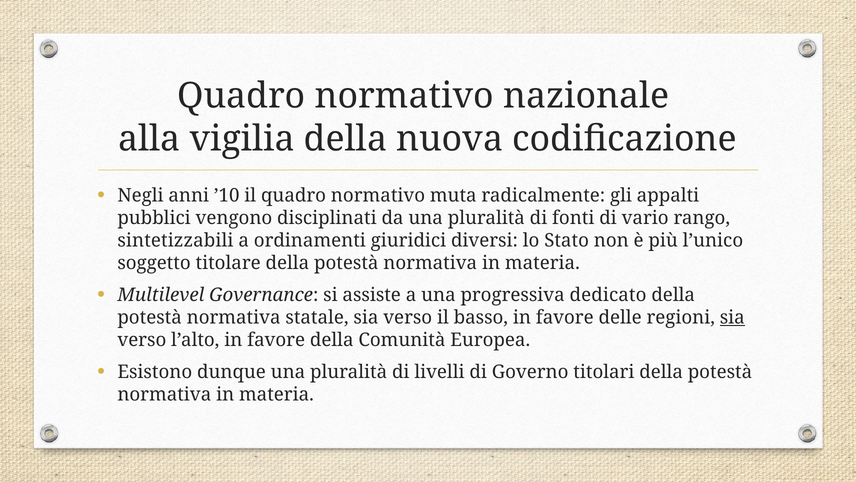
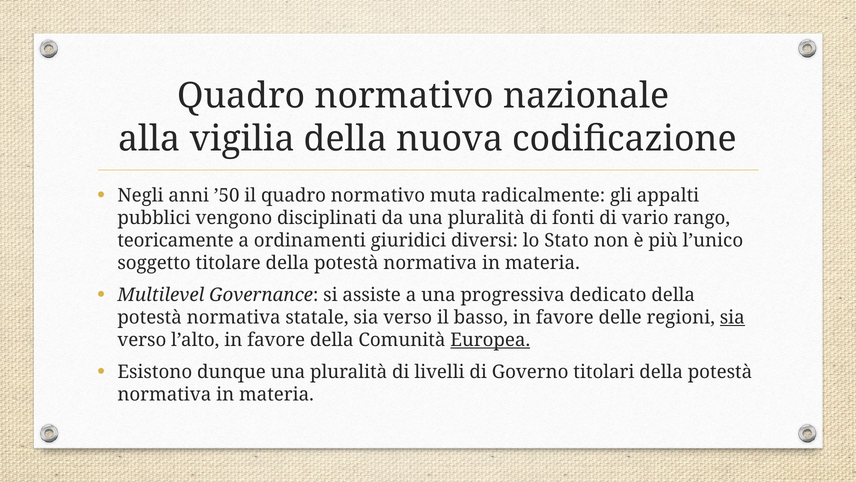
’10: ’10 -> ’50
sintetizzabili: sintetizzabili -> teoricamente
Europea underline: none -> present
